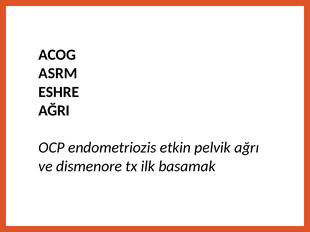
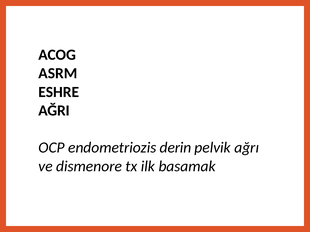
etkin: etkin -> derin
